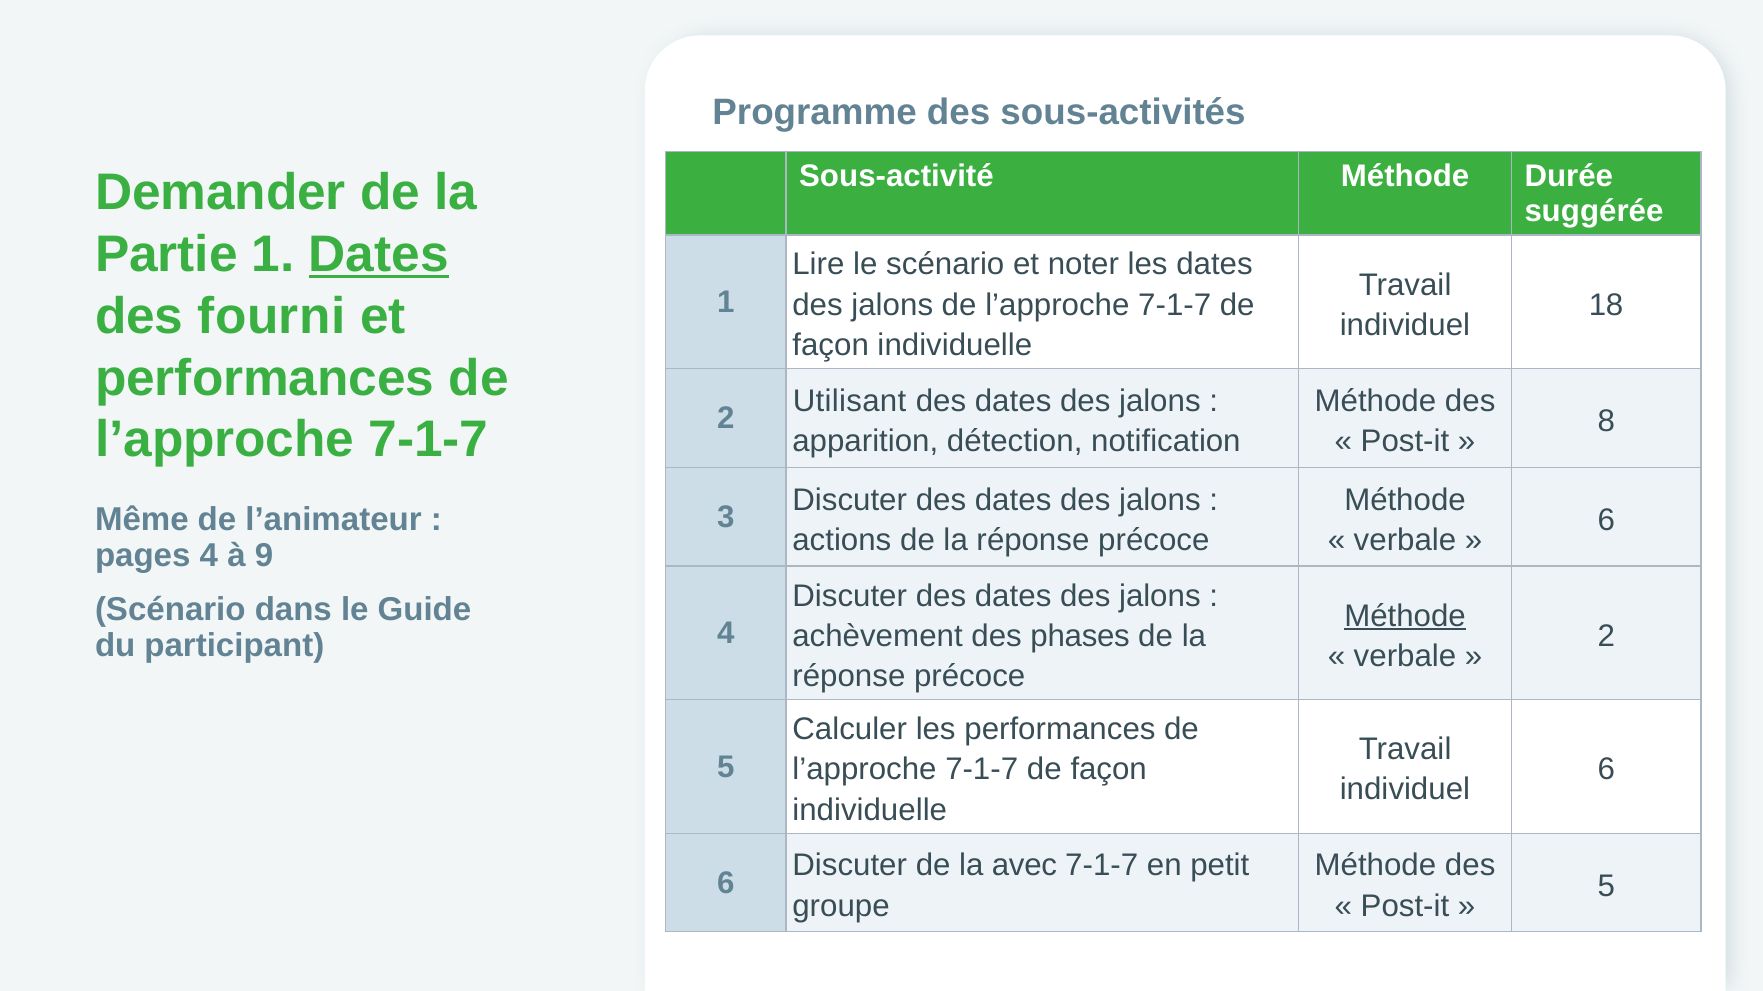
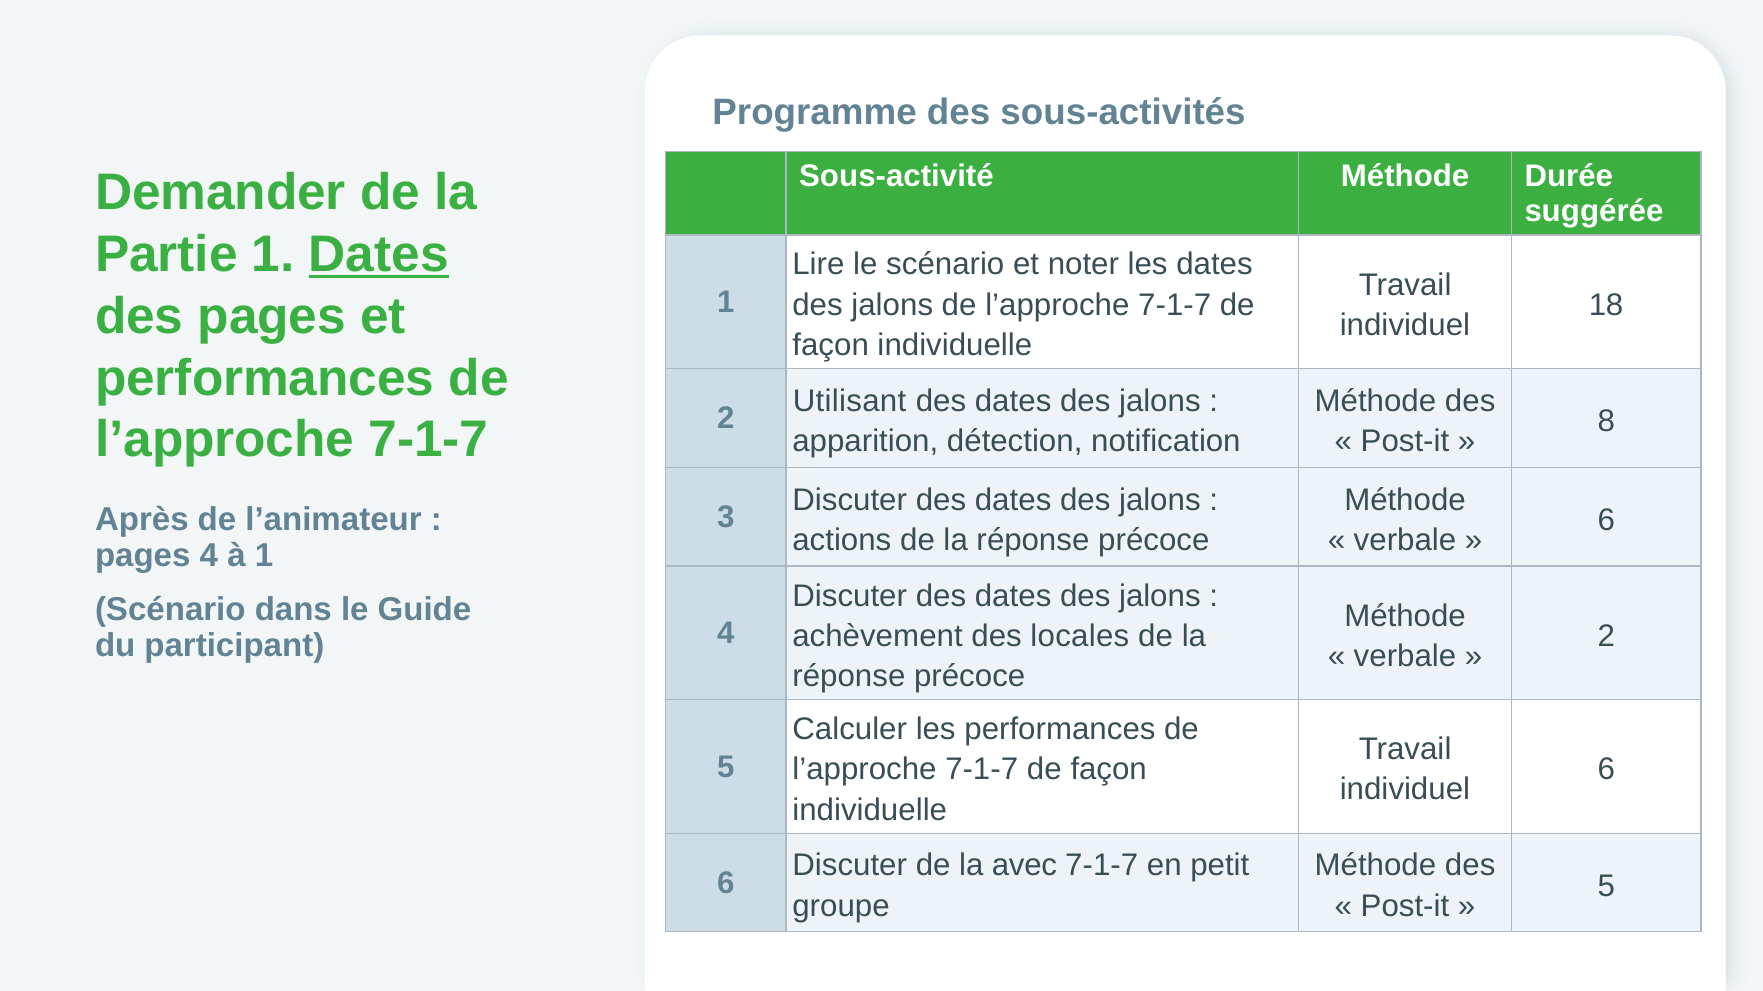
des fourni: fourni -> pages
Même: Même -> Après
à 9: 9 -> 1
Méthode at (1405, 616) underline: present -> none
phases: phases -> locales
